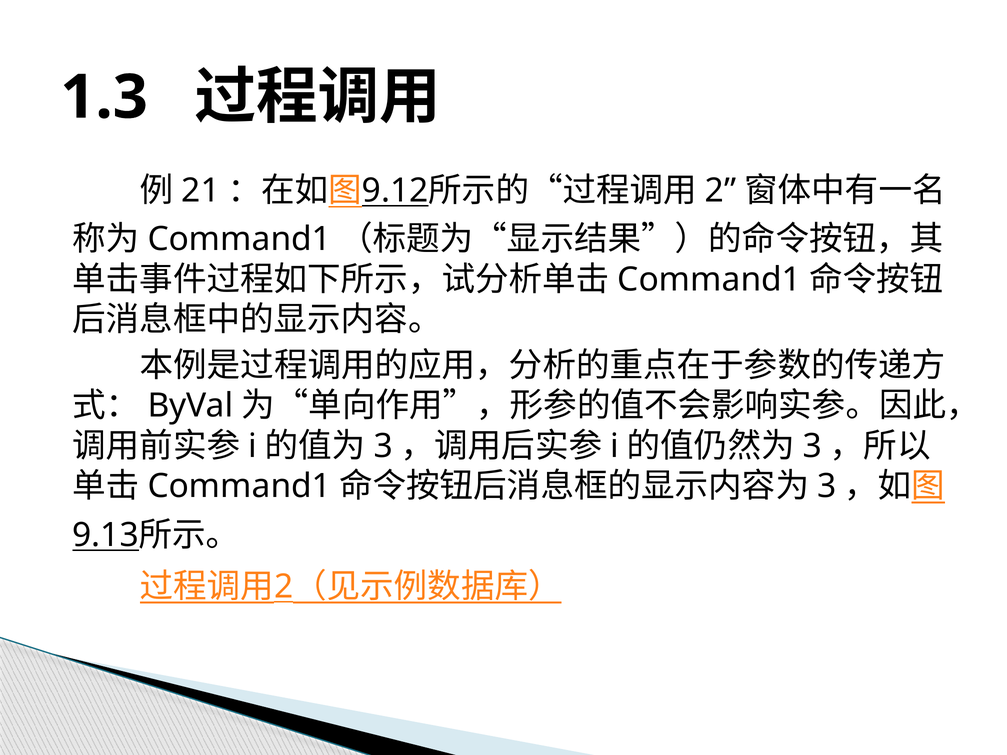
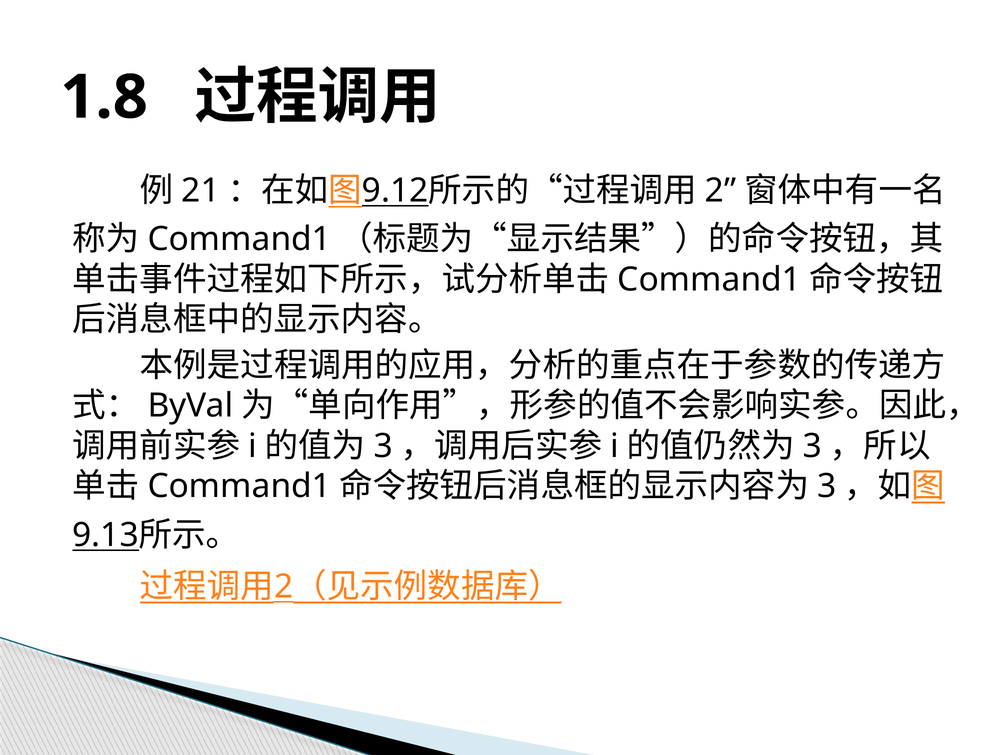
1.3: 1.3 -> 1.8
